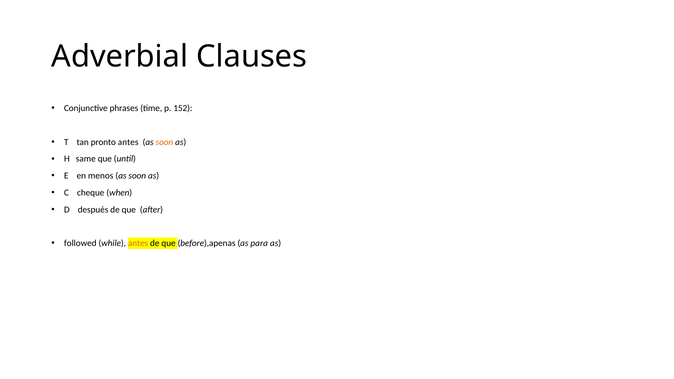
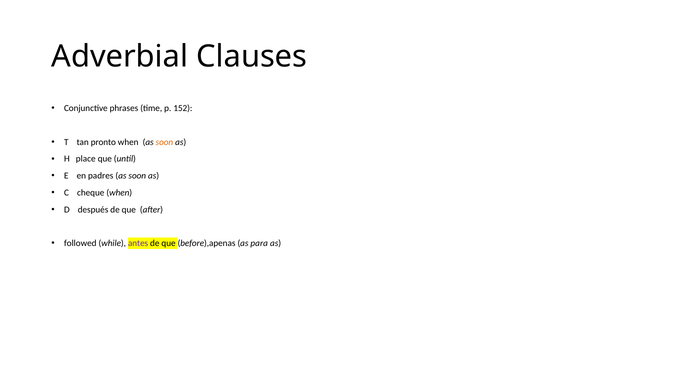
pronto antes: antes -> when
same: same -> place
menos: menos -> padres
antes at (138, 243) colour: orange -> purple
